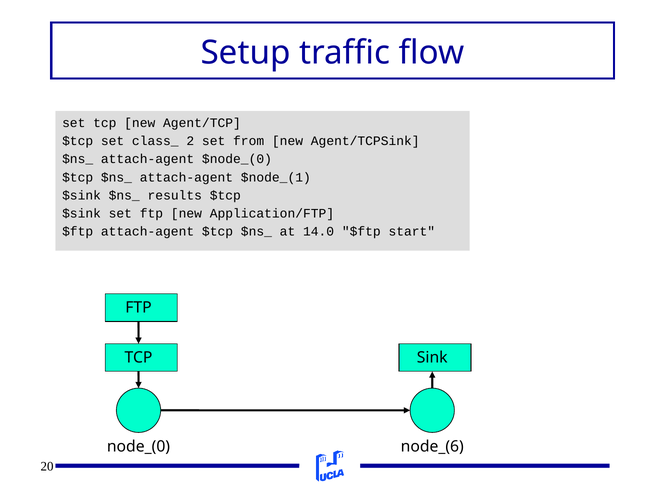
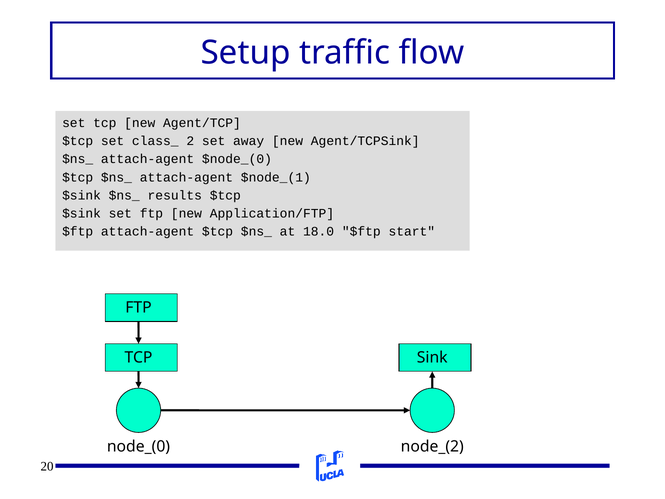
from: from -> away
14.0: 14.0 -> 18.0
node_(6: node_(6 -> node_(2
